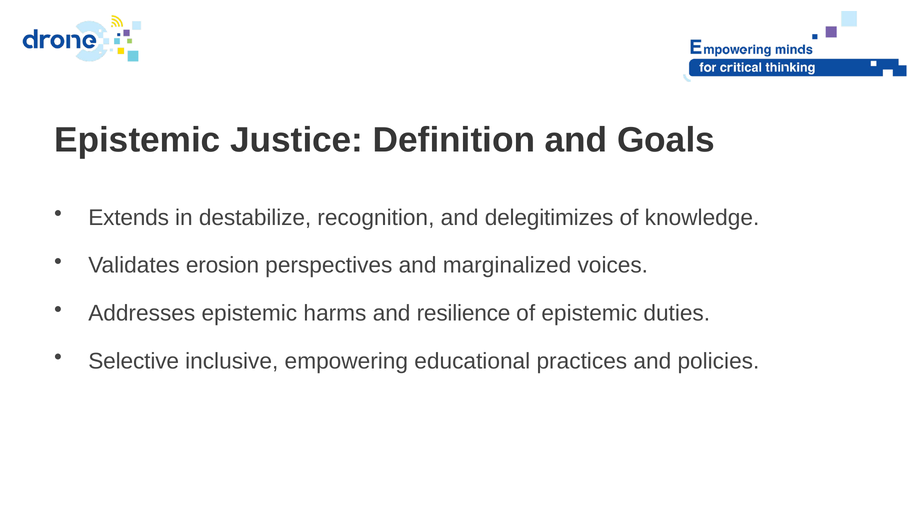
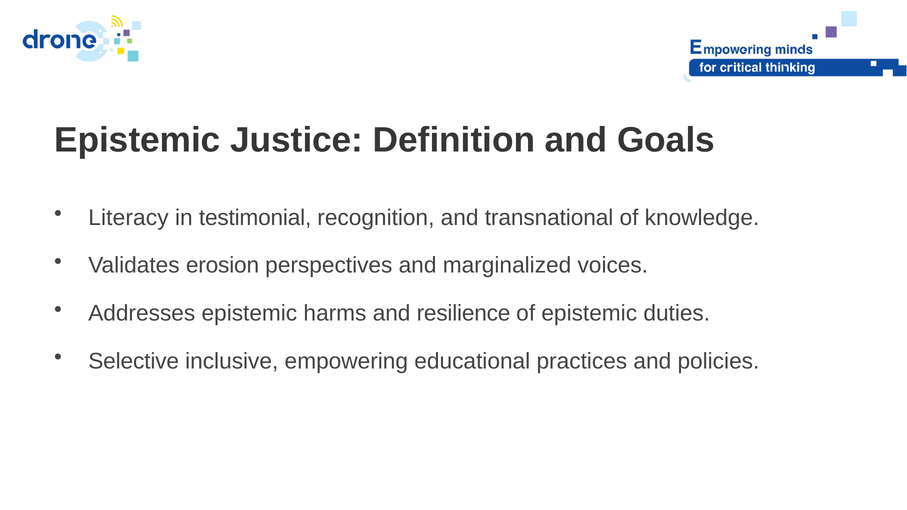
Extends: Extends -> Literacy
destabilize: destabilize -> testimonial
delegitimizes: delegitimizes -> transnational
